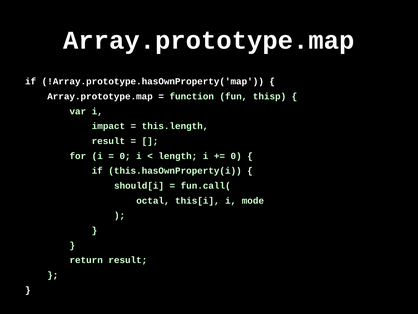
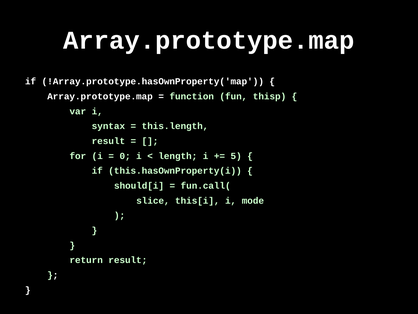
impact: impact -> syntax
0 at (236, 156): 0 -> 5
octal: octal -> slice
